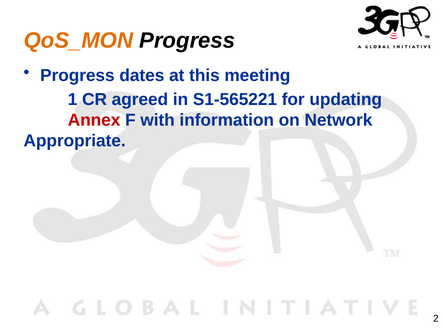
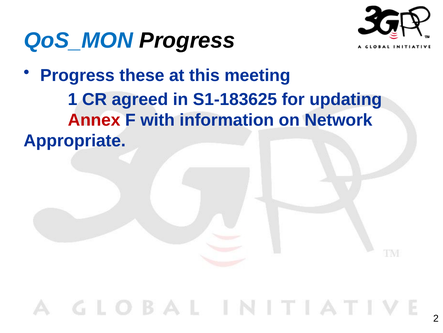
QoS_MON colour: orange -> blue
dates: dates -> these
S1-565221: S1-565221 -> S1-183625
